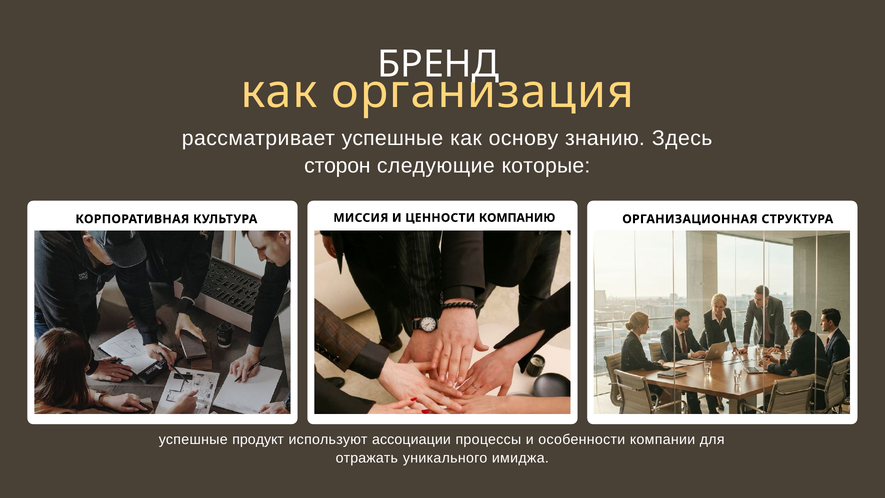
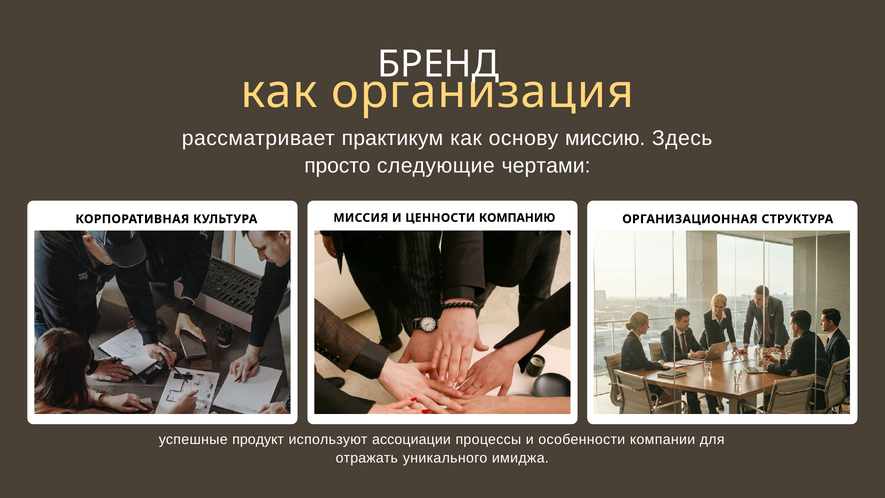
рассматривает успешные: успешные -> практикум
знанию: знанию -> миссию
сторон: сторон -> просто
которые: которые -> чертами
